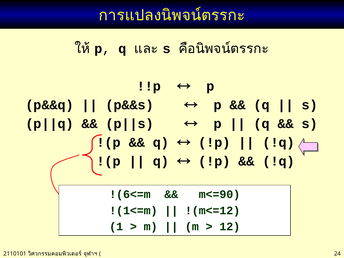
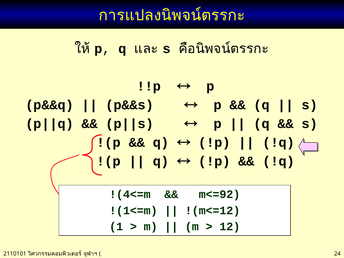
!(6<=m: !(6<=m -> !(4<=m
m<=90: m<=90 -> m<=92
